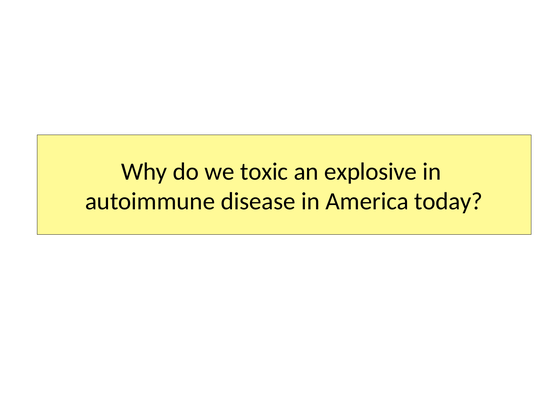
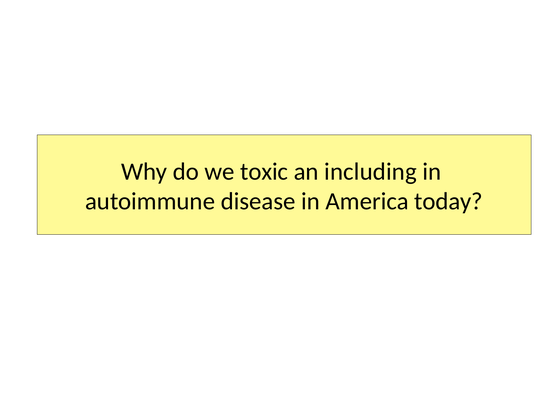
explosive: explosive -> including
